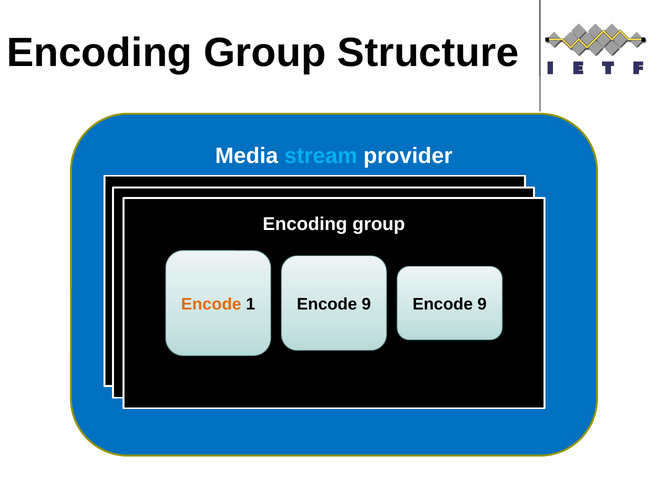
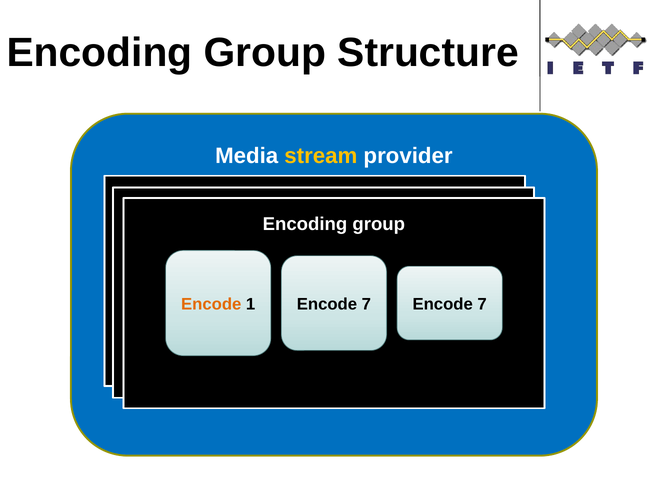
stream colour: light blue -> yellow
9 at (366, 304): 9 -> 7
1 Encode 9: 9 -> 7
